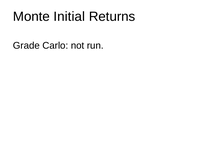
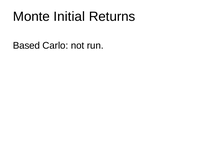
Grade: Grade -> Based
